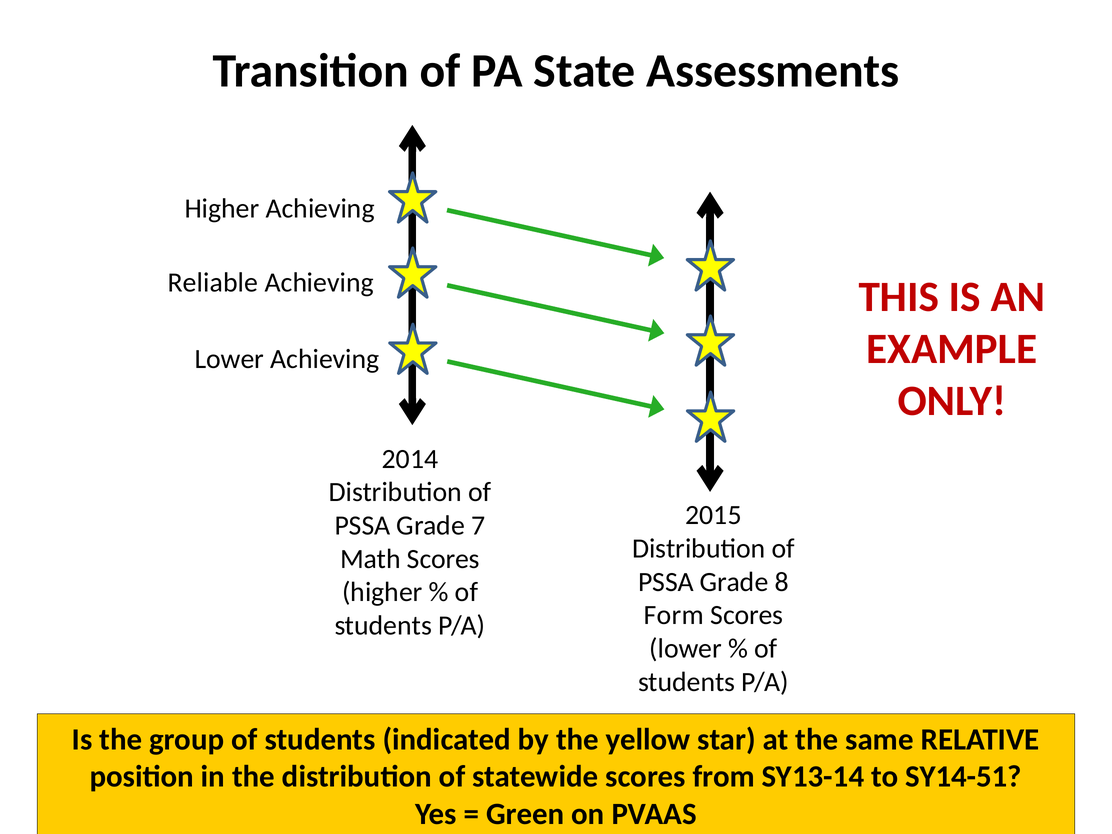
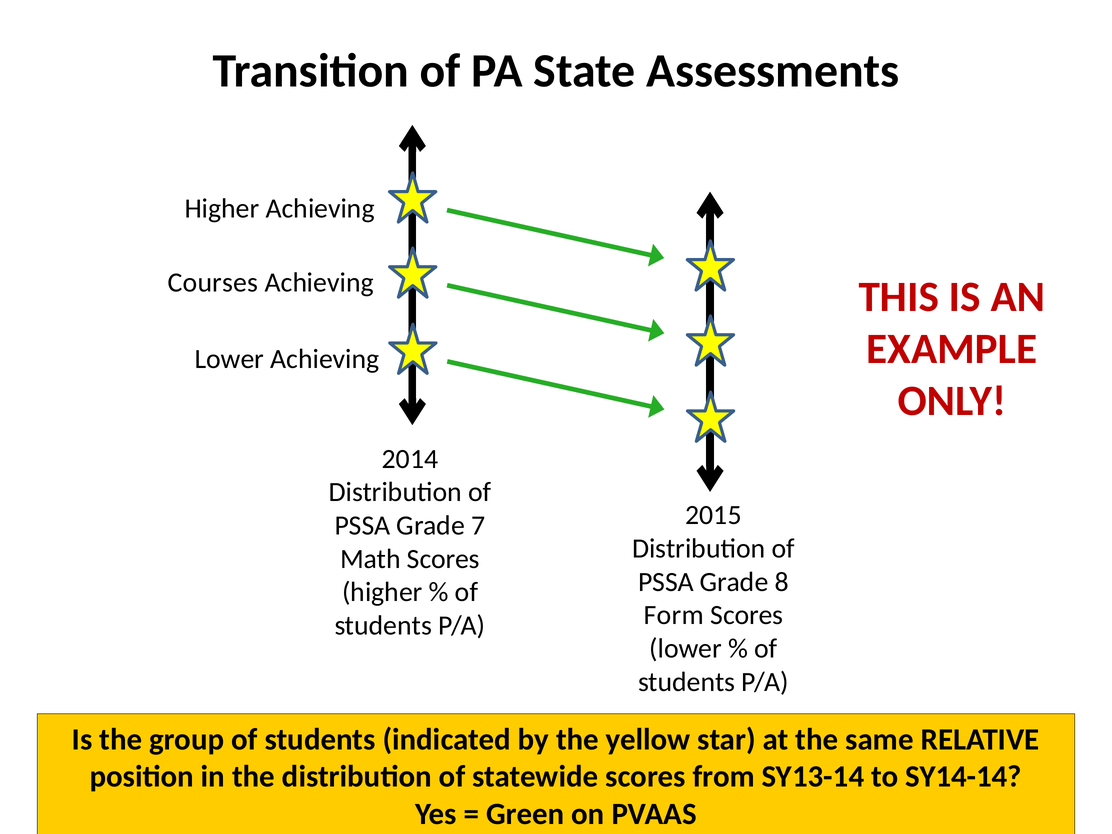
Reliable: Reliable -> Courses
SY14-51: SY14-51 -> SY14-14
